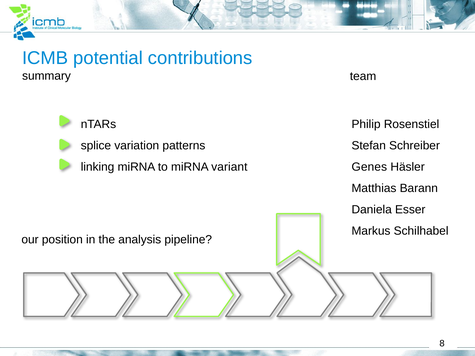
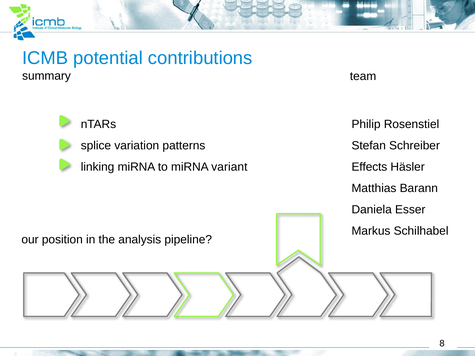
Genes: Genes -> Effects
